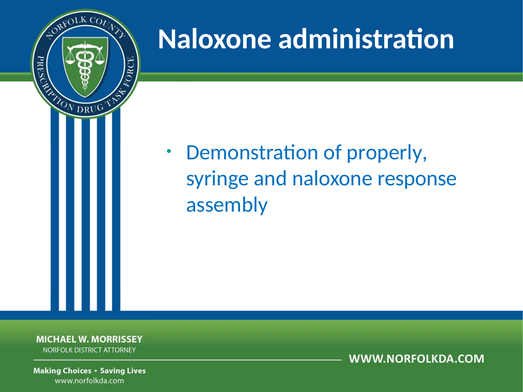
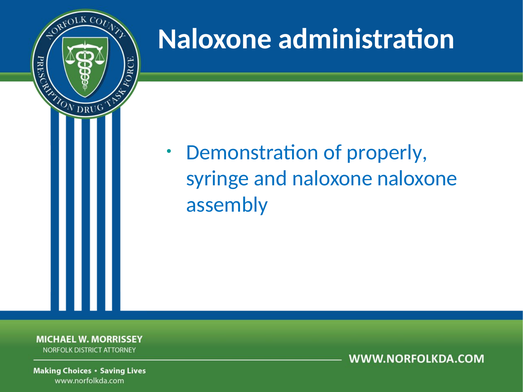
naloxone response: response -> naloxone
